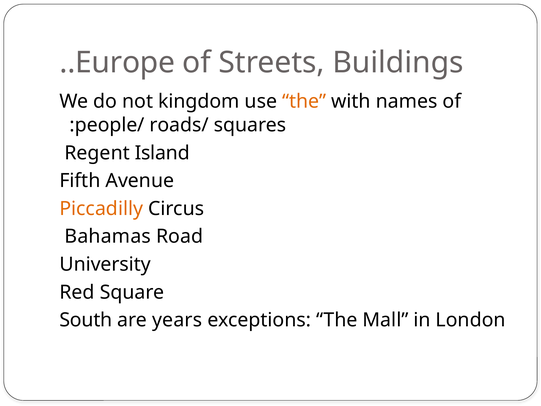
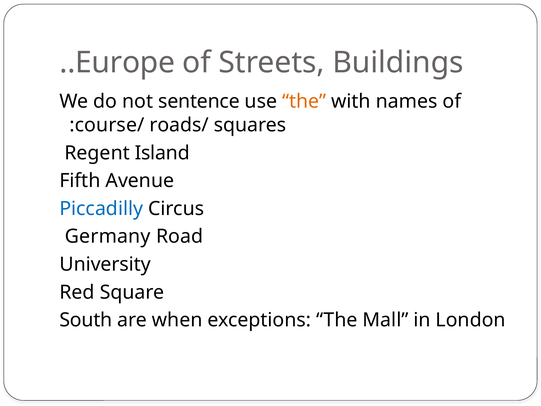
kingdom: kingdom -> sentence
people/: people/ -> course/
Piccadilly colour: orange -> blue
Bahamas: Bahamas -> Germany
years: years -> when
